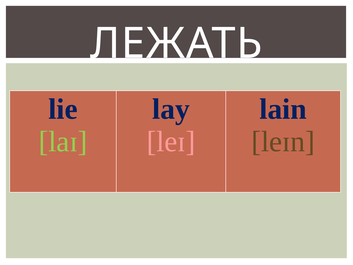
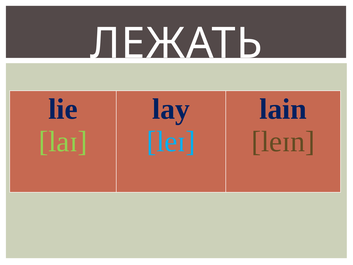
leɪ colour: pink -> light blue
